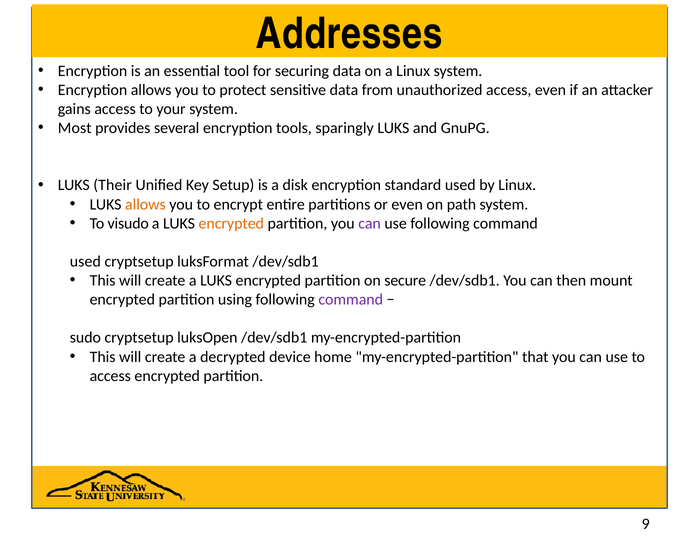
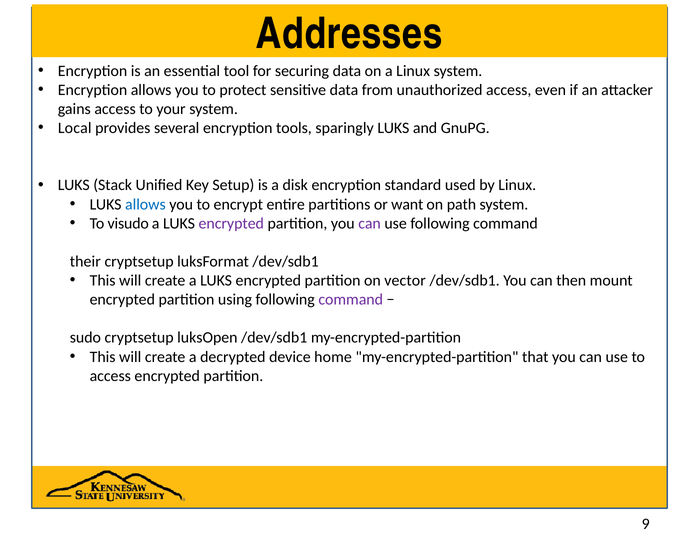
Most: Most -> Local
Their: Their -> Stack
allows at (145, 204) colour: orange -> blue
or even: even -> want
encrypted at (231, 223) colour: orange -> purple
used at (85, 262): used -> their
secure: secure -> vector
